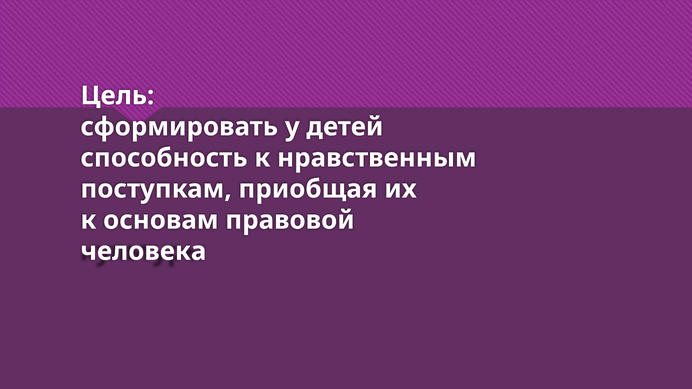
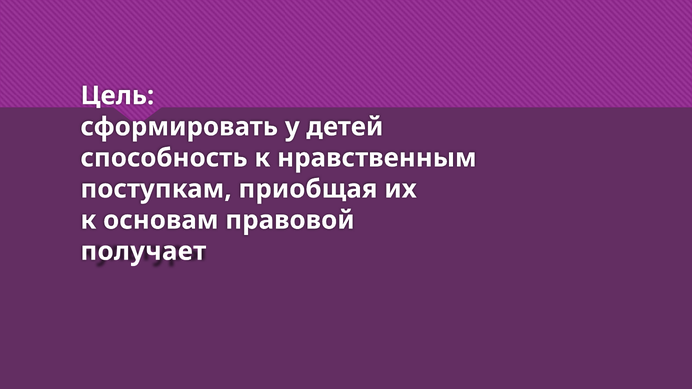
человека: человека -> получает
